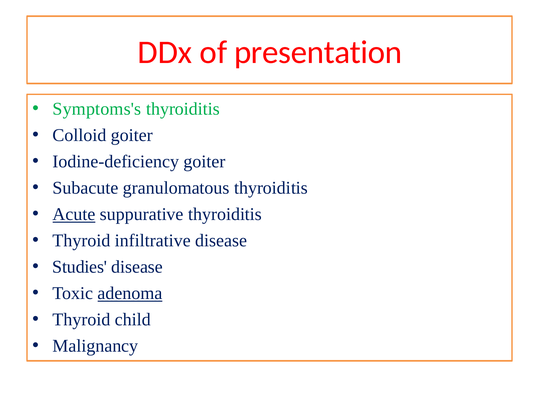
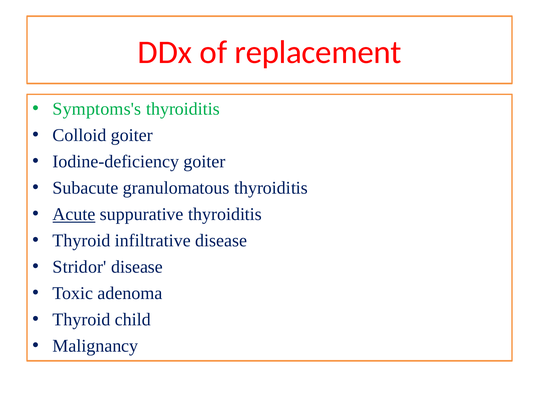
presentation: presentation -> replacement
Studies: Studies -> Stridor
adenoma underline: present -> none
